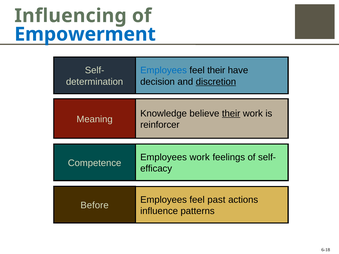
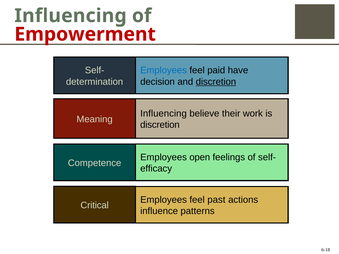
Empowerment colour: blue -> red
feel their: their -> paid
Knowledge at (164, 114): Knowledge -> Influencing
their at (231, 114) underline: present -> none
reinforcer at (160, 125): reinforcer -> discretion
Employees work: work -> open
Before: Before -> Critical
